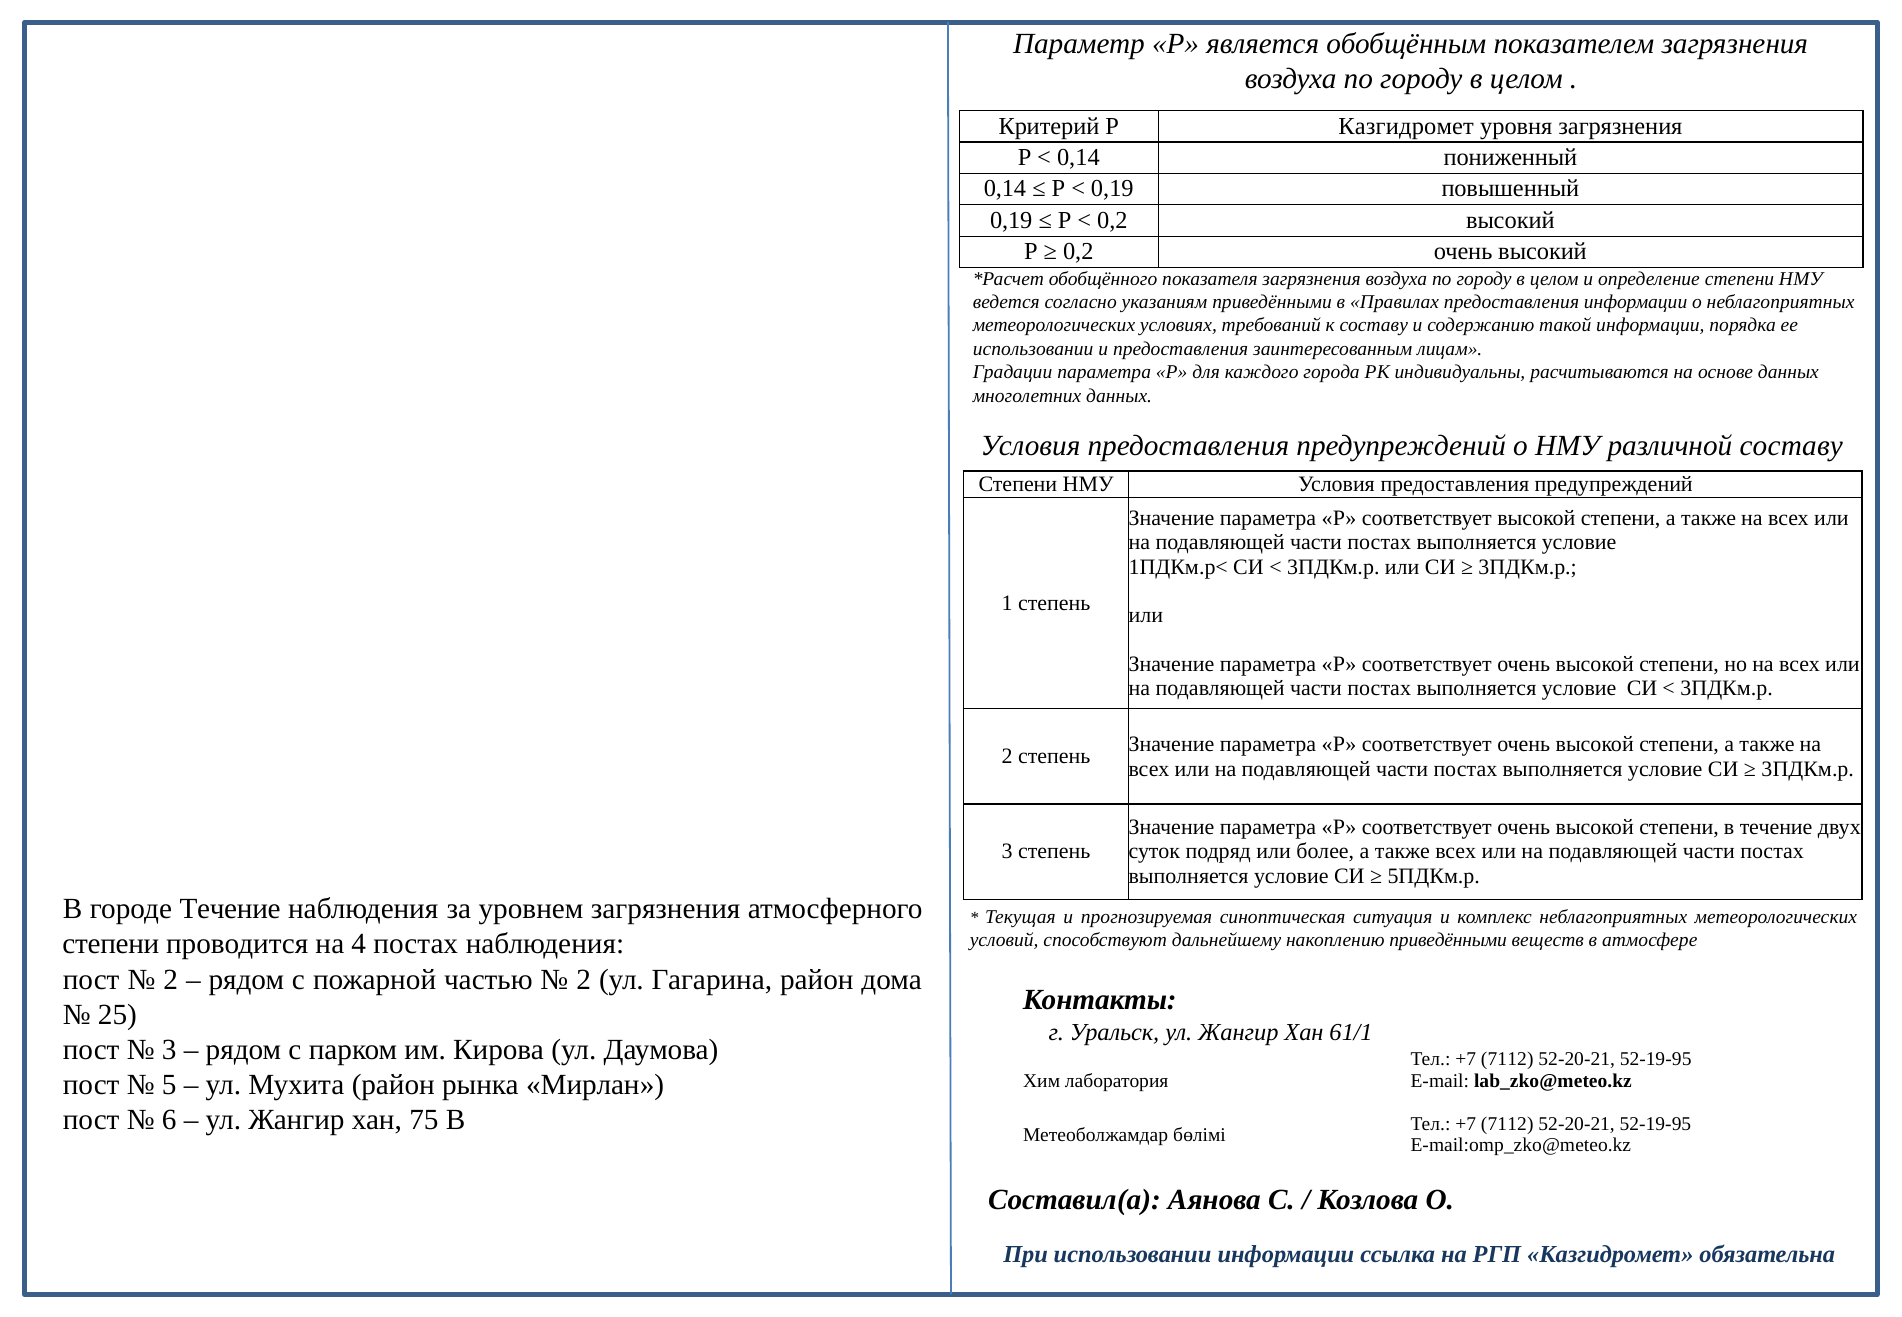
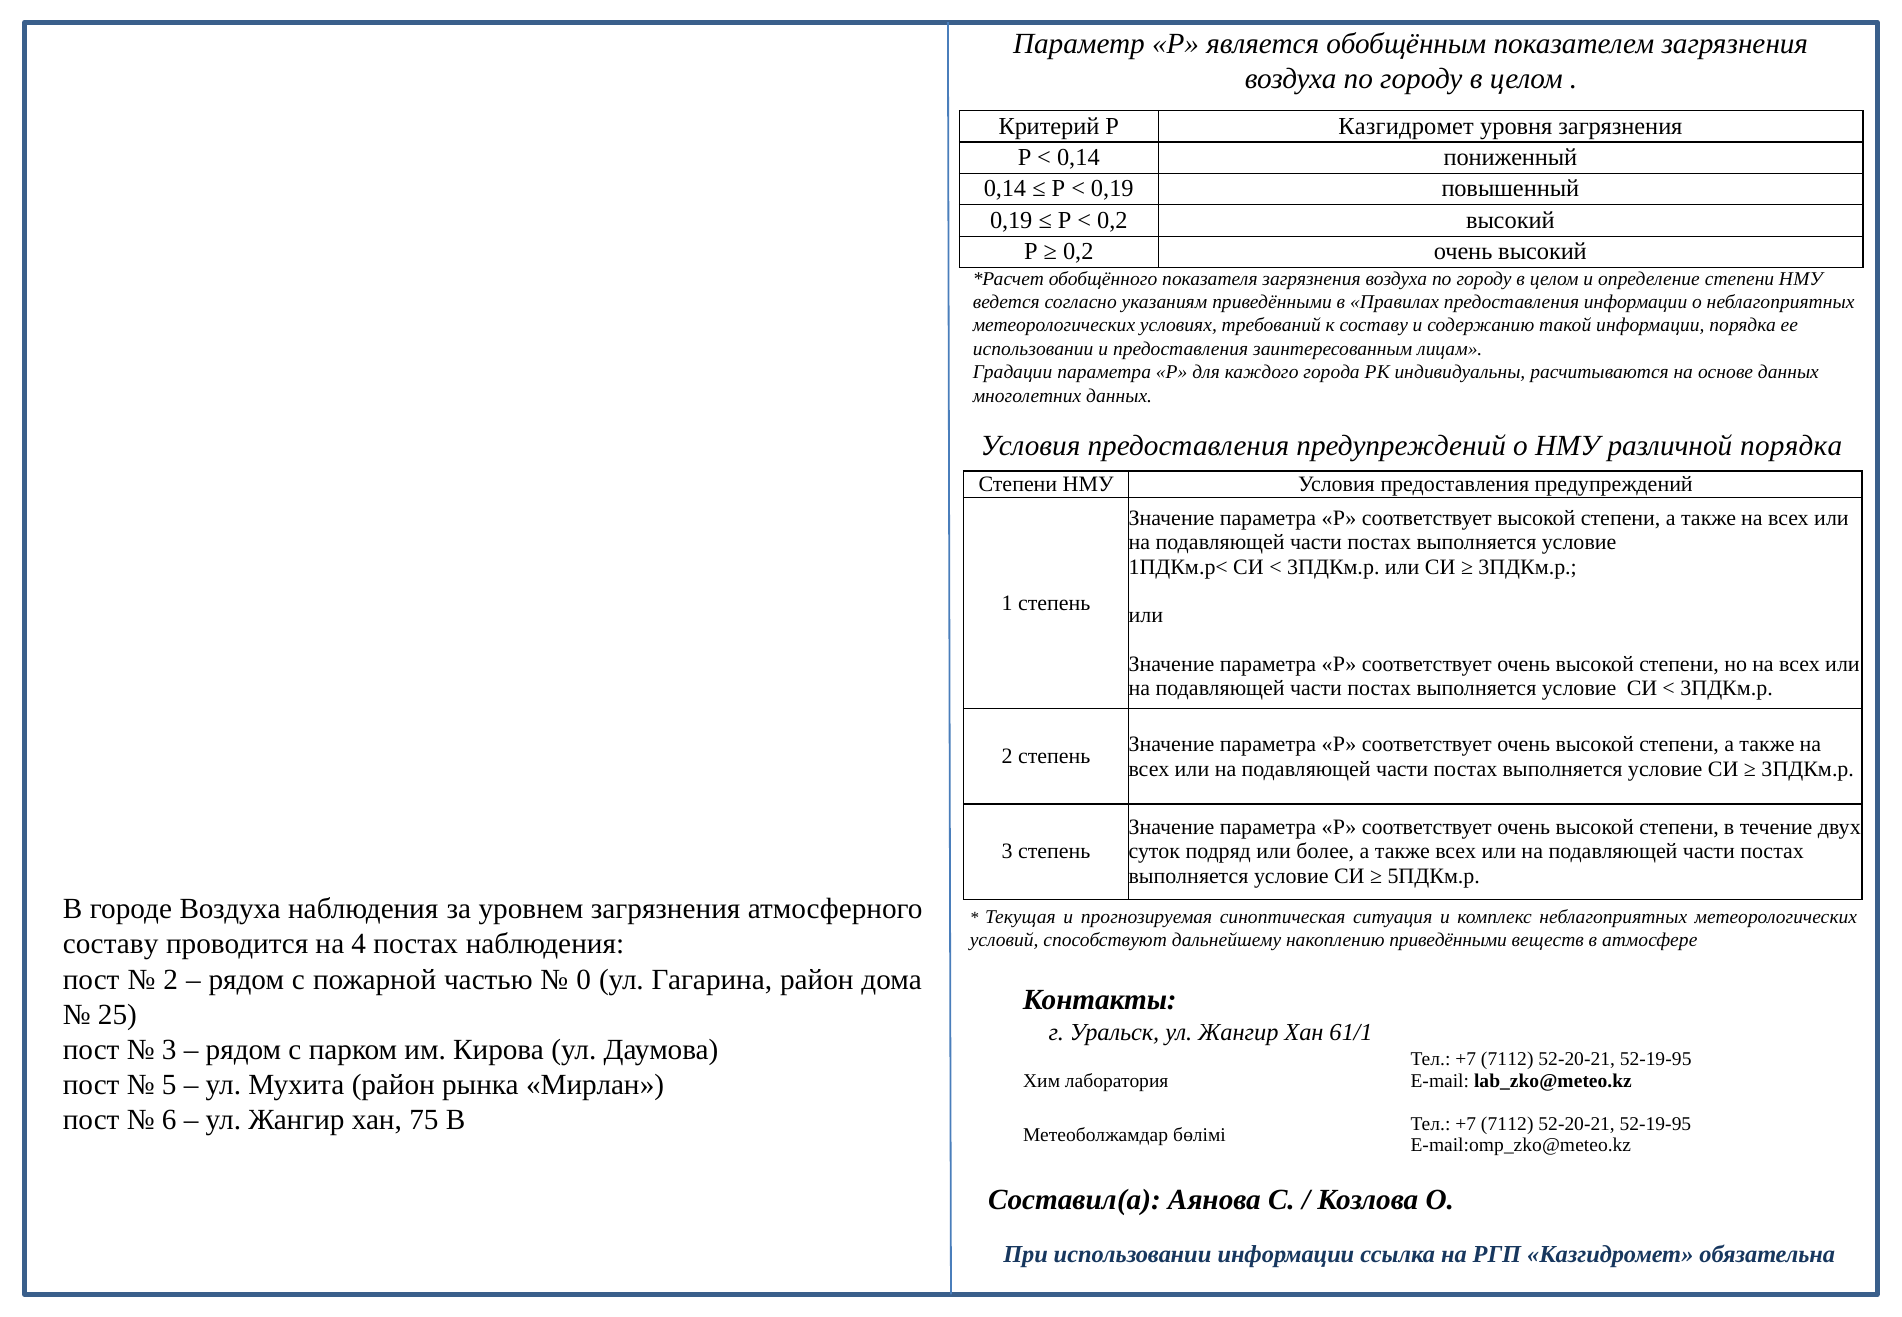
различной составу: составу -> порядка
городе Течение: Течение -> Воздуха
степени at (111, 944): степени -> составу
2 at (584, 979): 2 -> 0
